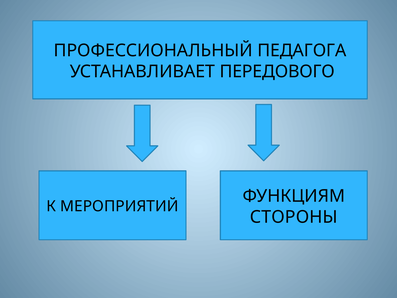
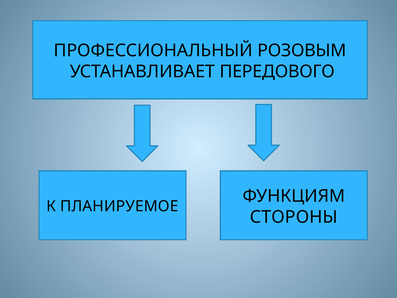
ПЕДАГОГА: ПЕДАГОГА -> РОЗОВЫМ
МЕРОПРИЯТИЙ: МЕРОПРИЯТИЙ -> ПЛАНИРУЕМОЕ
